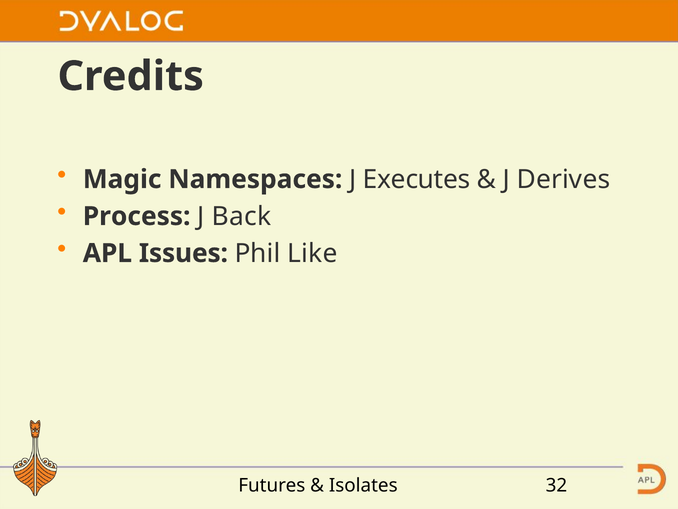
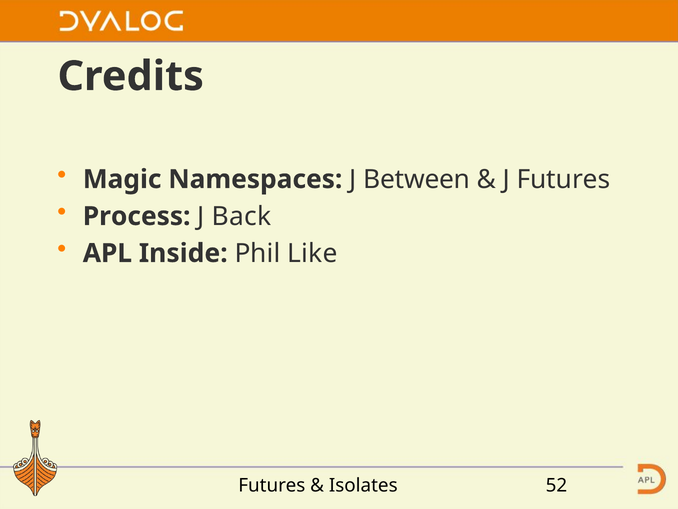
Executes: Executes -> Between
J Derives: Derives -> Futures
Issues: Issues -> Inside
32: 32 -> 52
